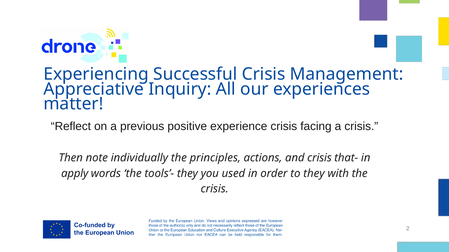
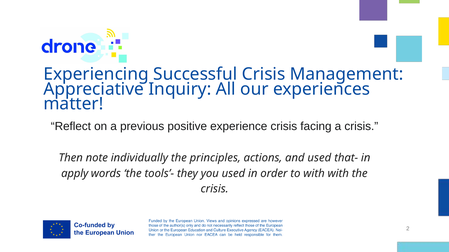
and crisis: crisis -> used
to they: they -> with
